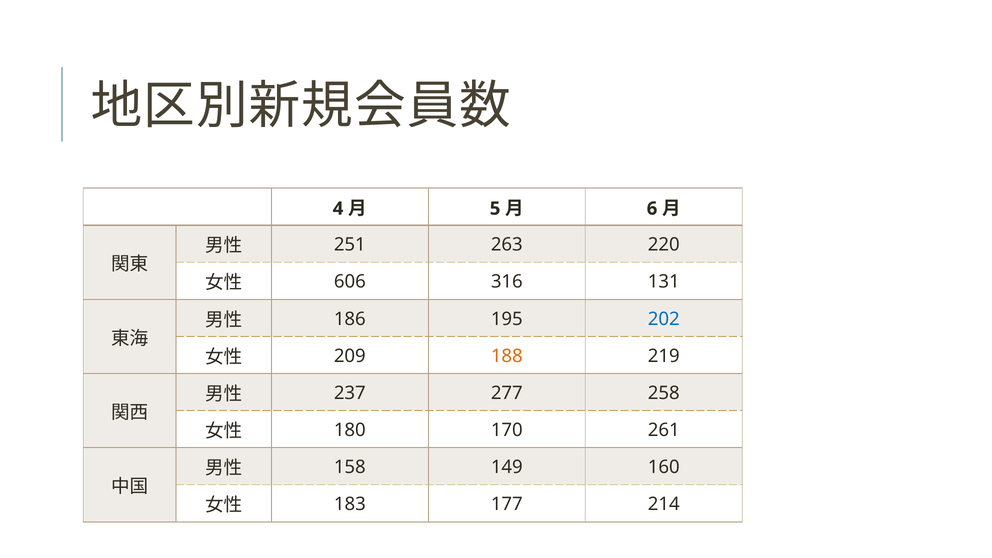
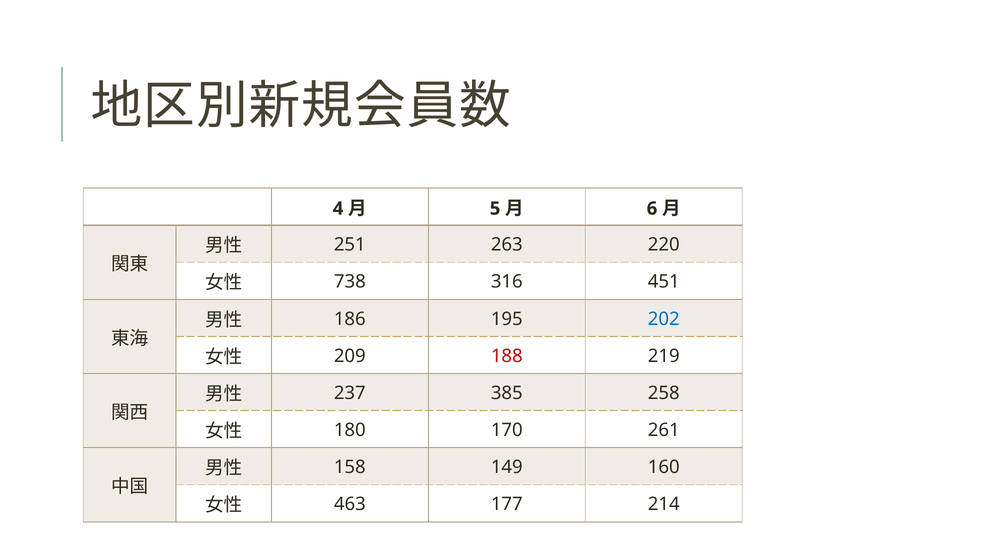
606: 606 -> 738
131: 131 -> 451
188 colour: orange -> red
277: 277 -> 385
183: 183 -> 463
